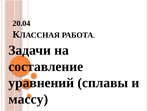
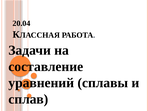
массу: массу -> сплав
